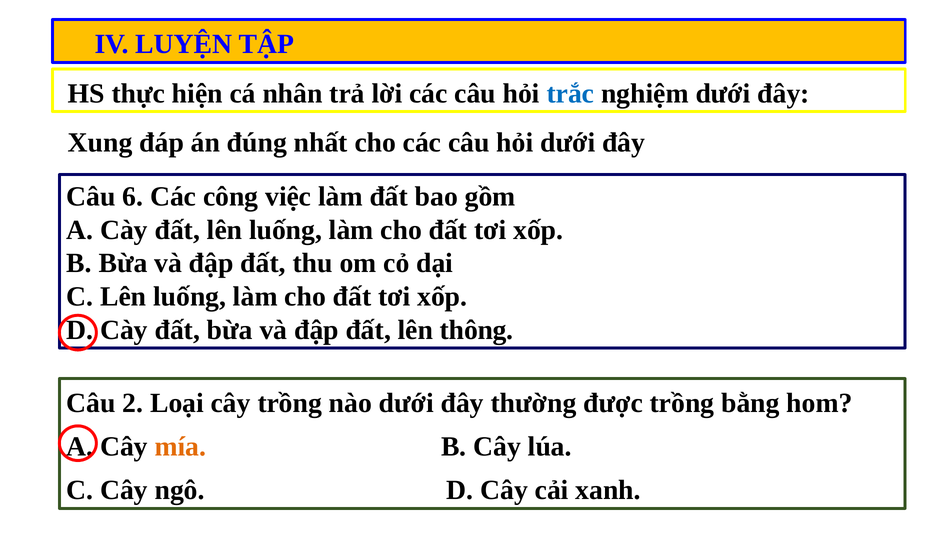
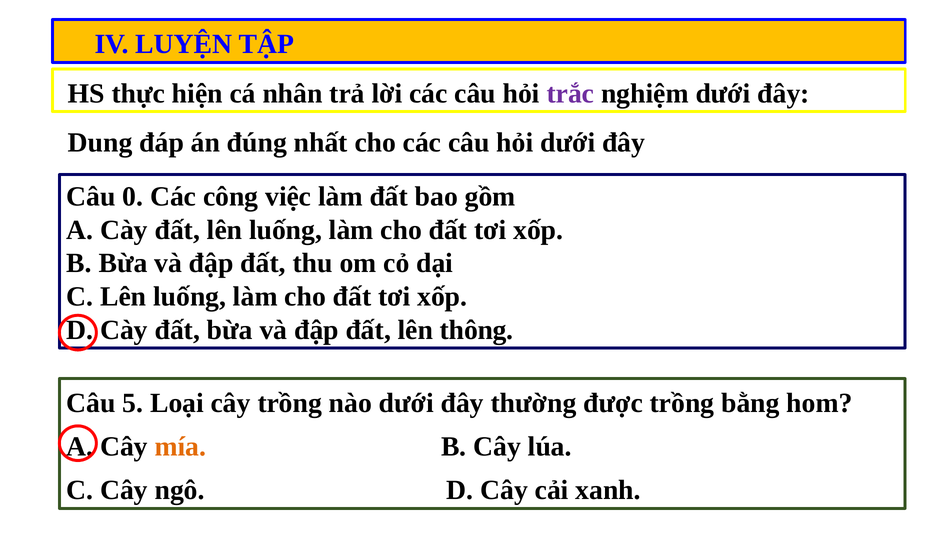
trắc colour: blue -> purple
Xung: Xung -> Dung
6: 6 -> 0
2: 2 -> 5
